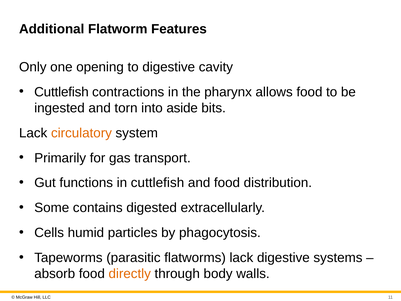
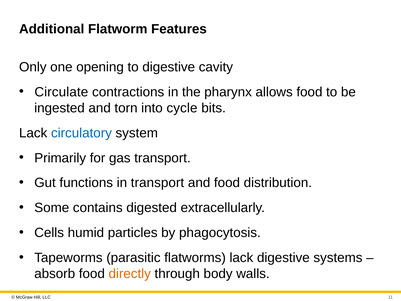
Cuttlefish at (61, 92): Cuttlefish -> Circulate
aside: aside -> cycle
circulatory colour: orange -> blue
in cuttlefish: cuttlefish -> transport
